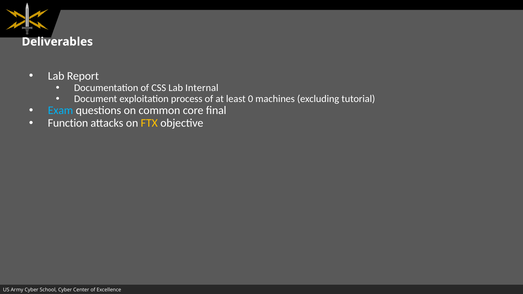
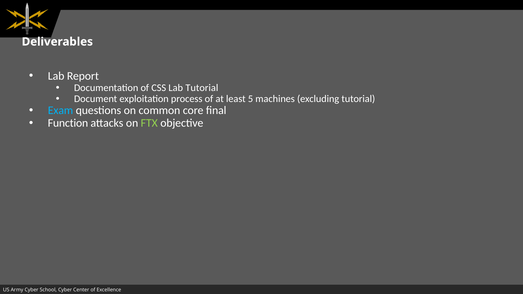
Lab Internal: Internal -> Tutorial
0: 0 -> 5
FTX colour: yellow -> light green
